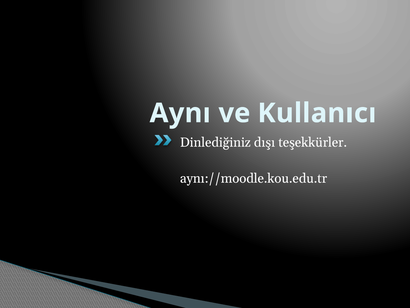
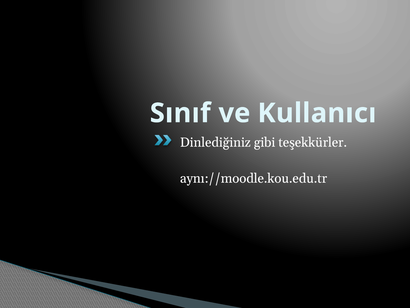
Aynı: Aynı -> Sınıf
dışı: dışı -> gibi
